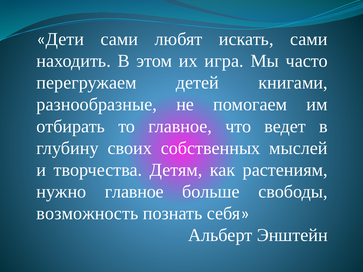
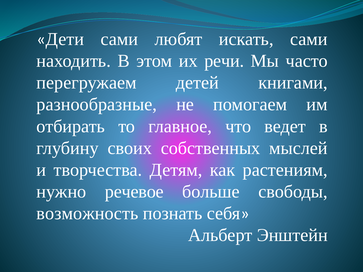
игра: игра -> речи
нужно главное: главное -> речевое
